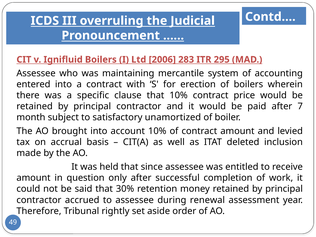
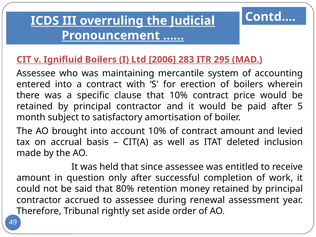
7: 7 -> 5
unamortized: unamortized -> amortisation
30%: 30% -> 80%
